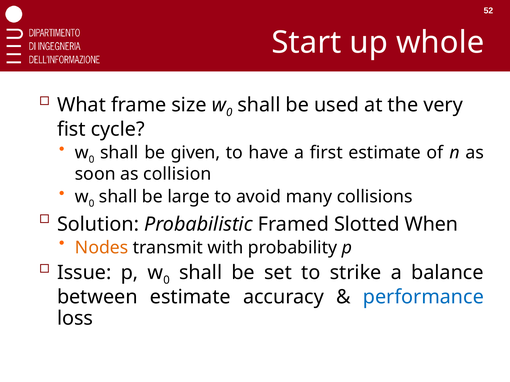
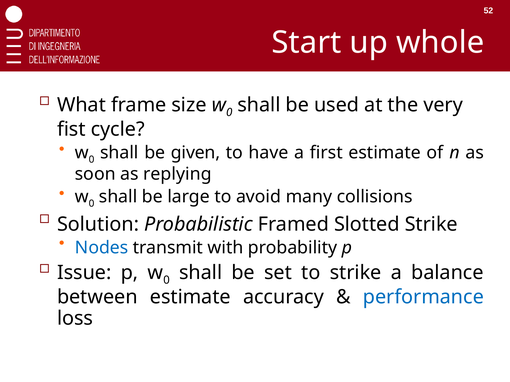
collision: collision -> replying
Slotted When: When -> Strike
Nodes colour: orange -> blue
